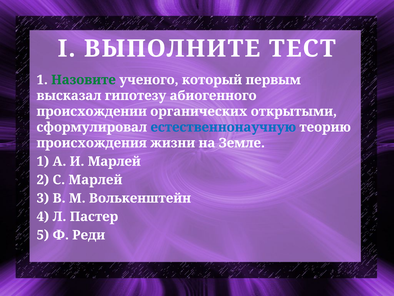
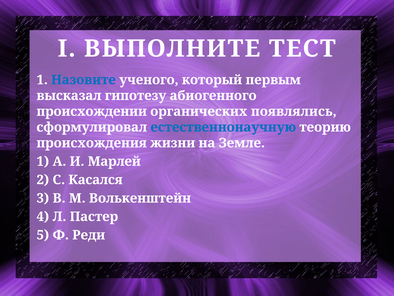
Назовите colour: green -> blue
открытыми: открытыми -> появлялись
С Марлей: Марлей -> Касался
